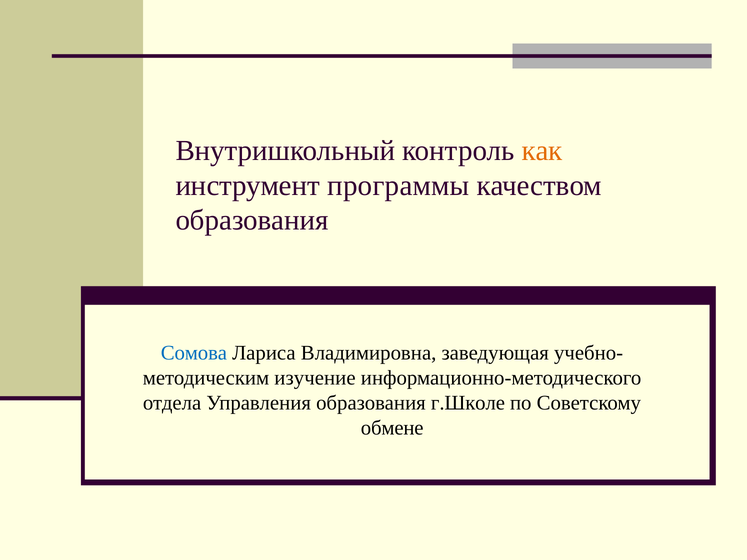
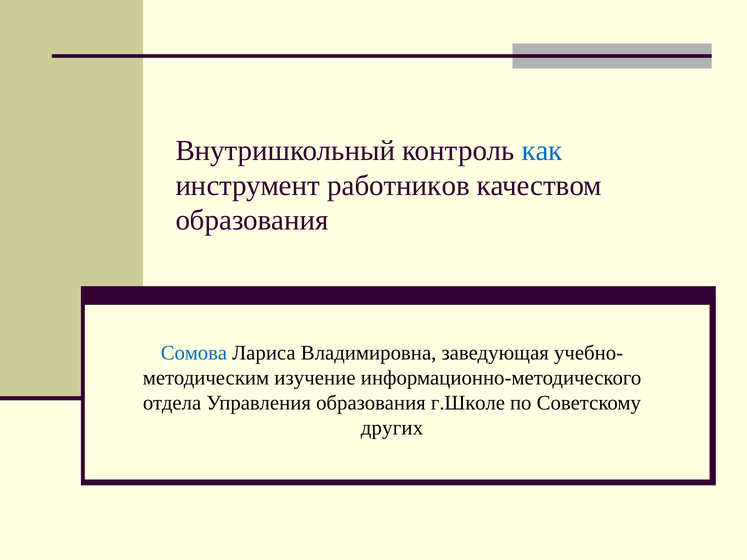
как colour: orange -> blue
программы: программы -> работников
обмене: обмене -> других
